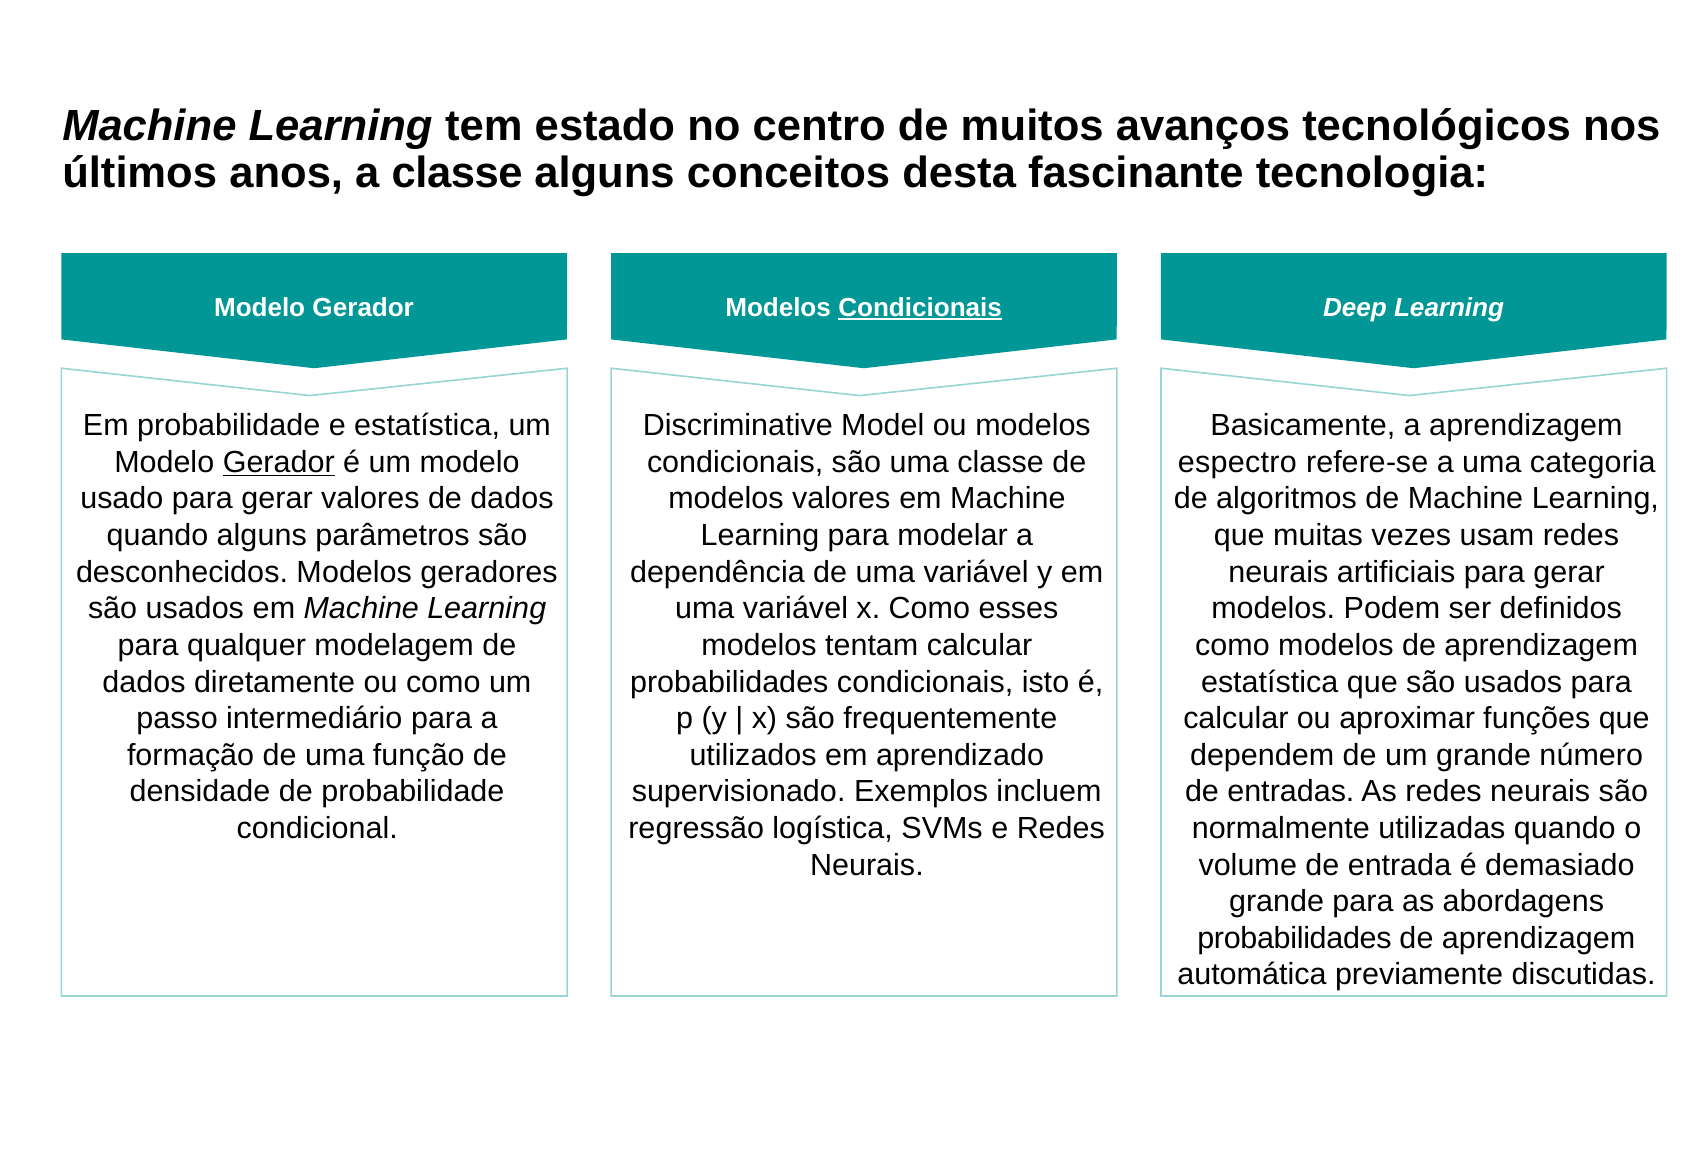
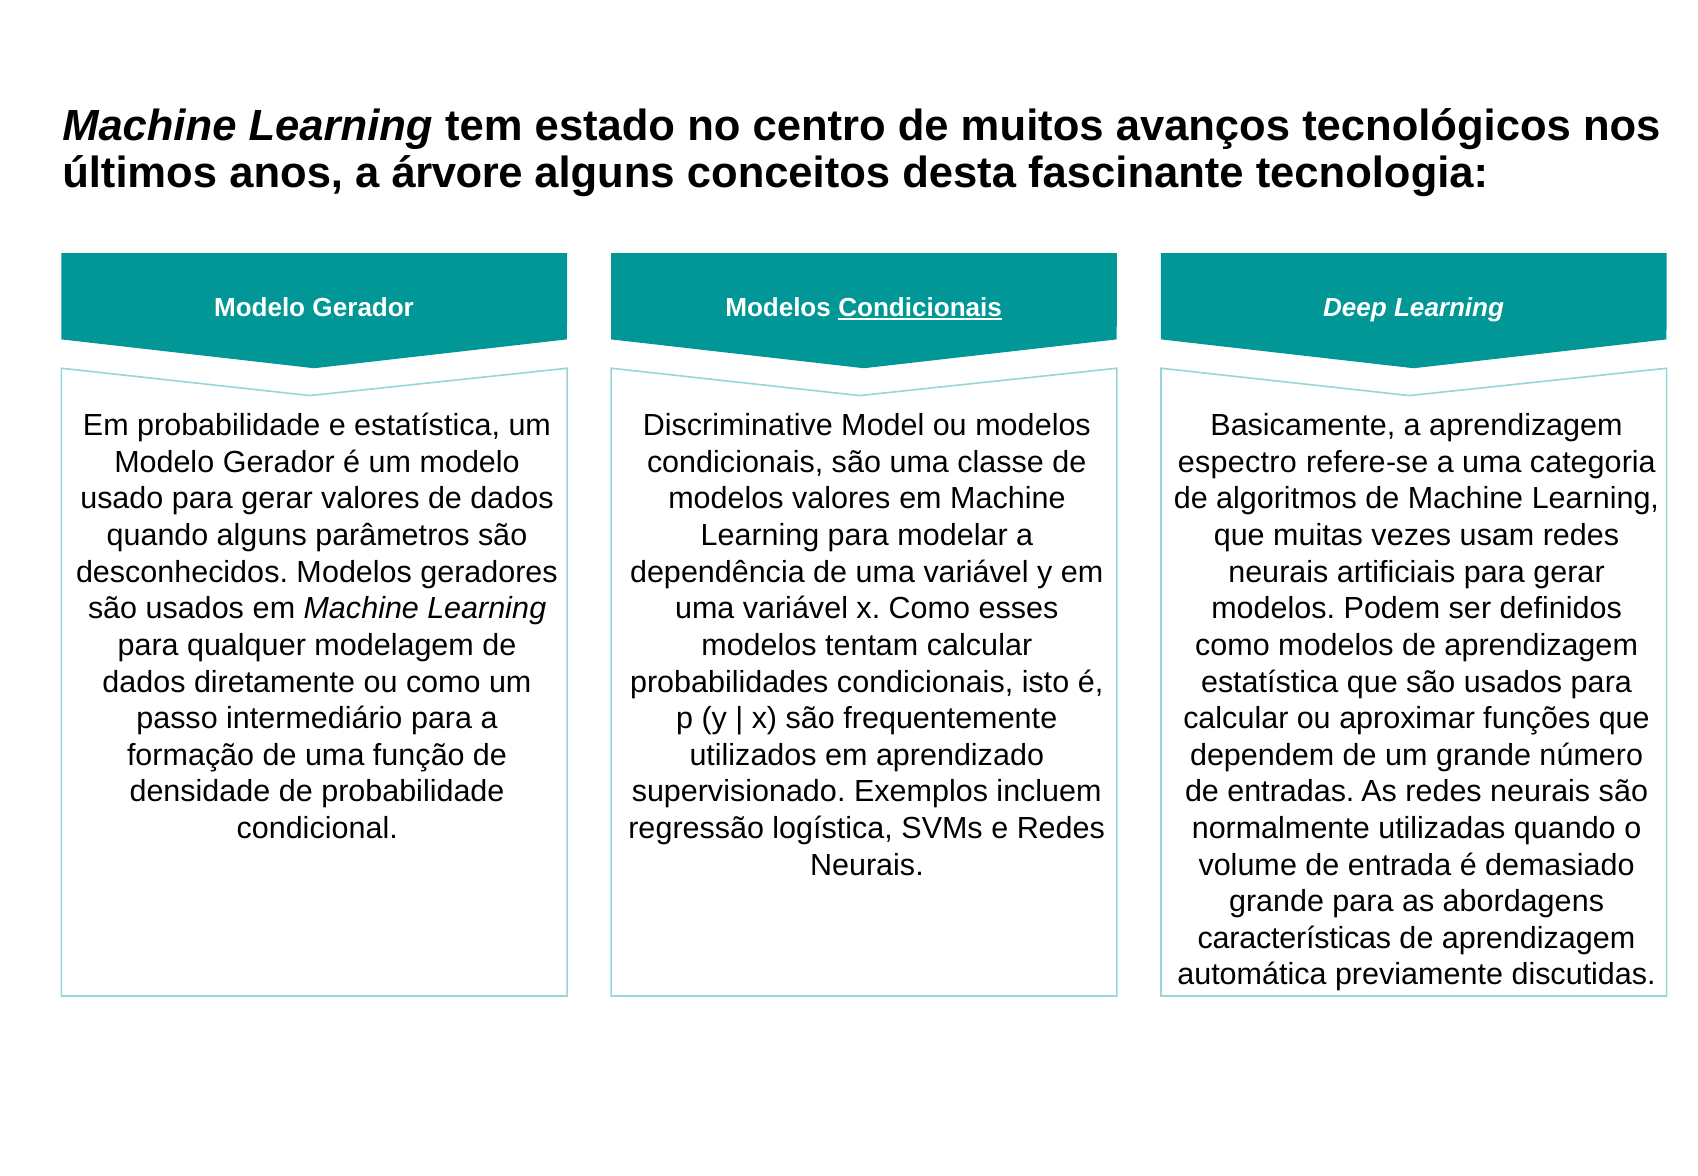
a classe: classe -> árvore
Gerador at (279, 462) underline: present -> none
probabilidades at (1294, 938): probabilidades -> características
